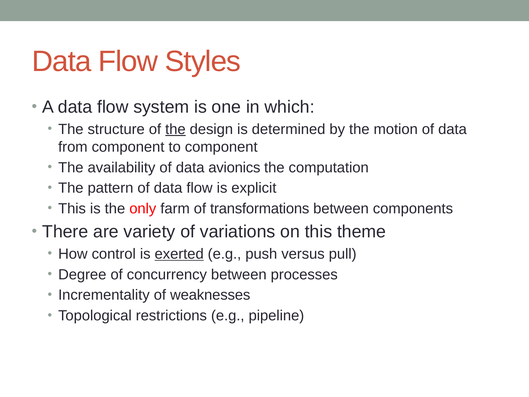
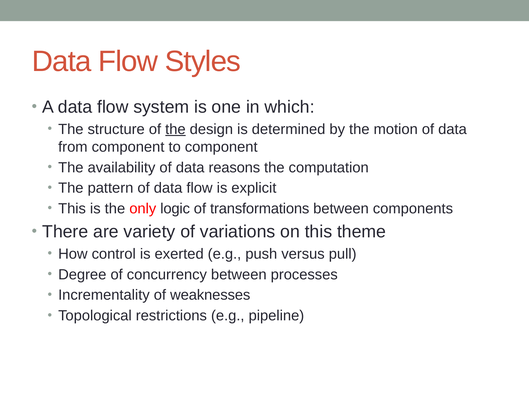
avionics: avionics -> reasons
farm: farm -> logic
exerted underline: present -> none
